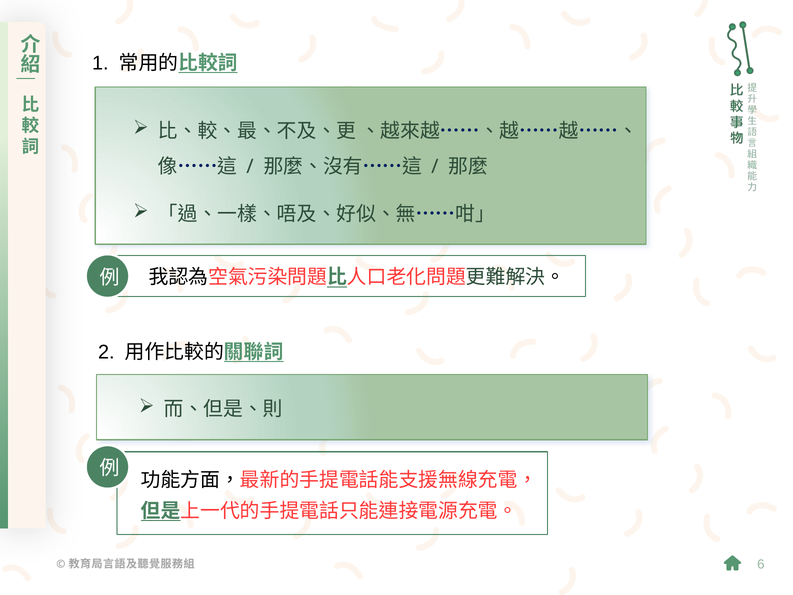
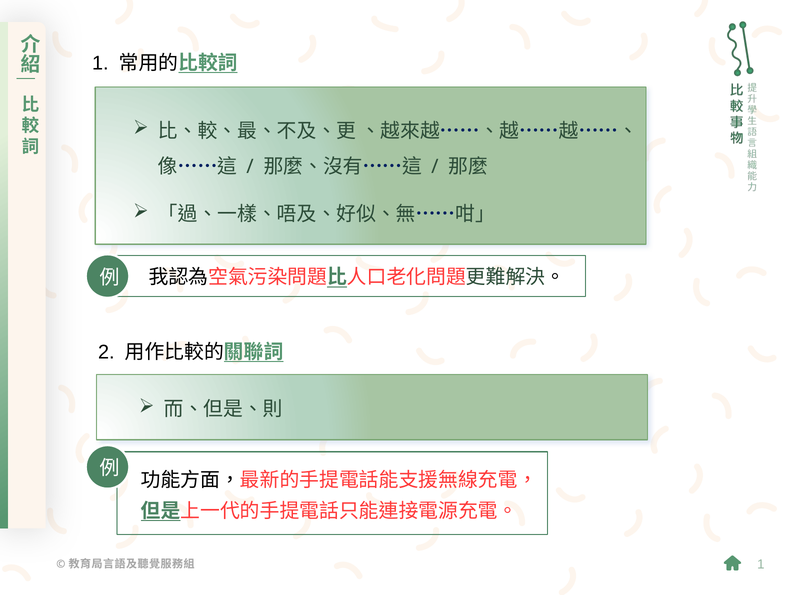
6 at (761, 564): 6 -> 1
